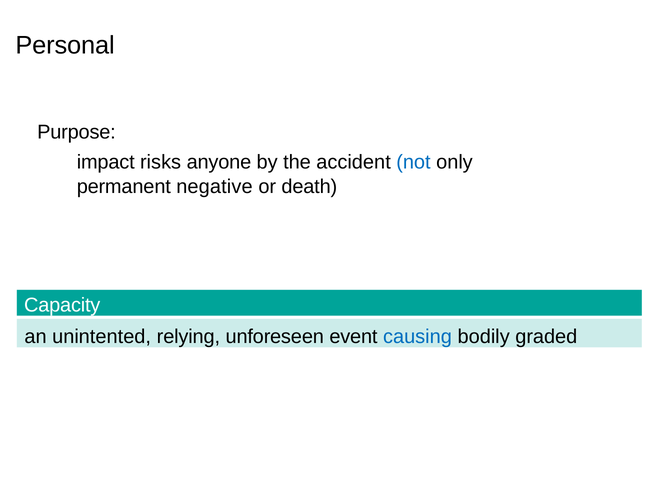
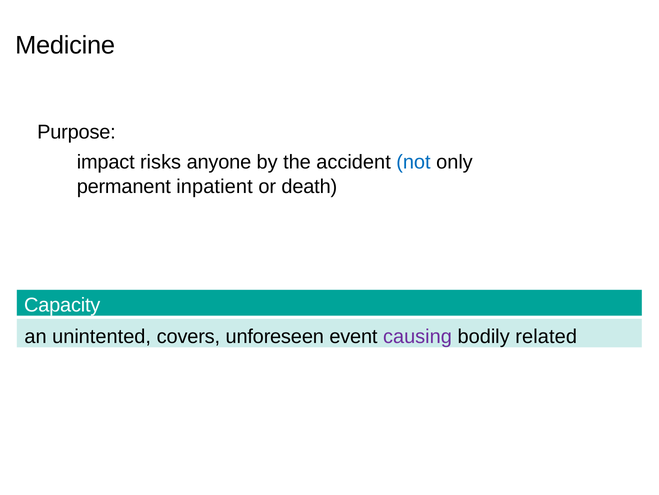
Personal: Personal -> Medicine
negative: negative -> inpatient
relying: relying -> covers
causing colour: blue -> purple
graded: graded -> related
